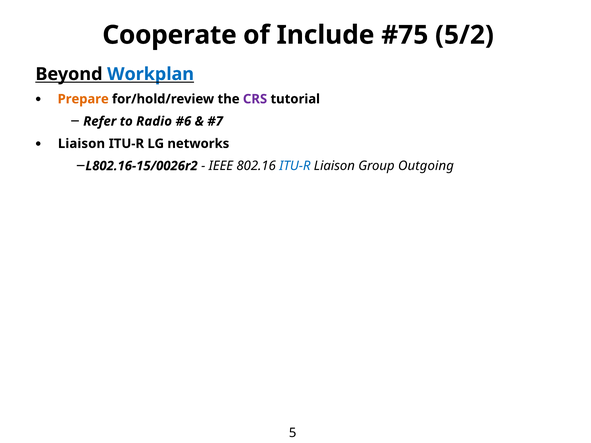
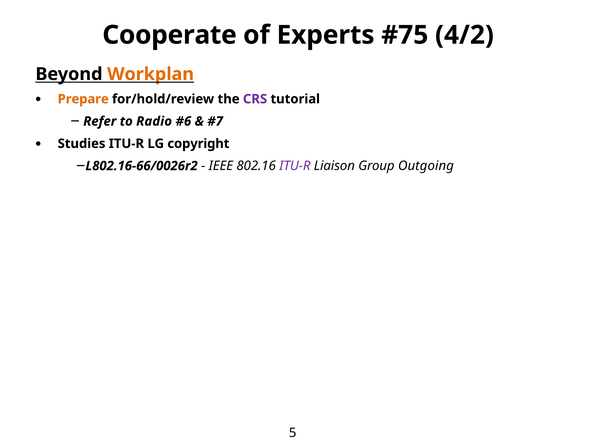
Include: Include -> Experts
5/2: 5/2 -> 4/2
Workplan colour: blue -> orange
Liaison at (81, 144): Liaison -> Studies
networks: networks -> copyright
L802.16-15/0026r2: L802.16-15/0026r2 -> L802.16-66/0026r2
ITU-R at (295, 166) colour: blue -> purple
